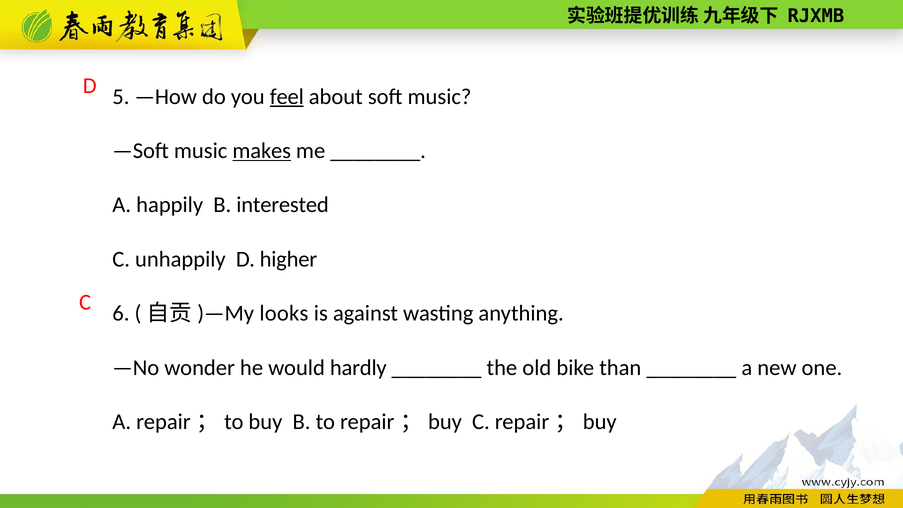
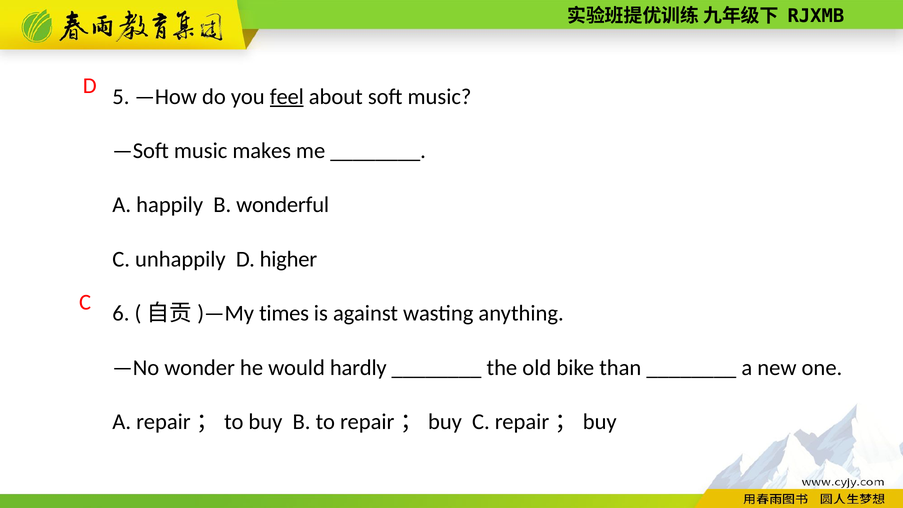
makes underline: present -> none
interested: interested -> wonderful
looks: looks -> times
